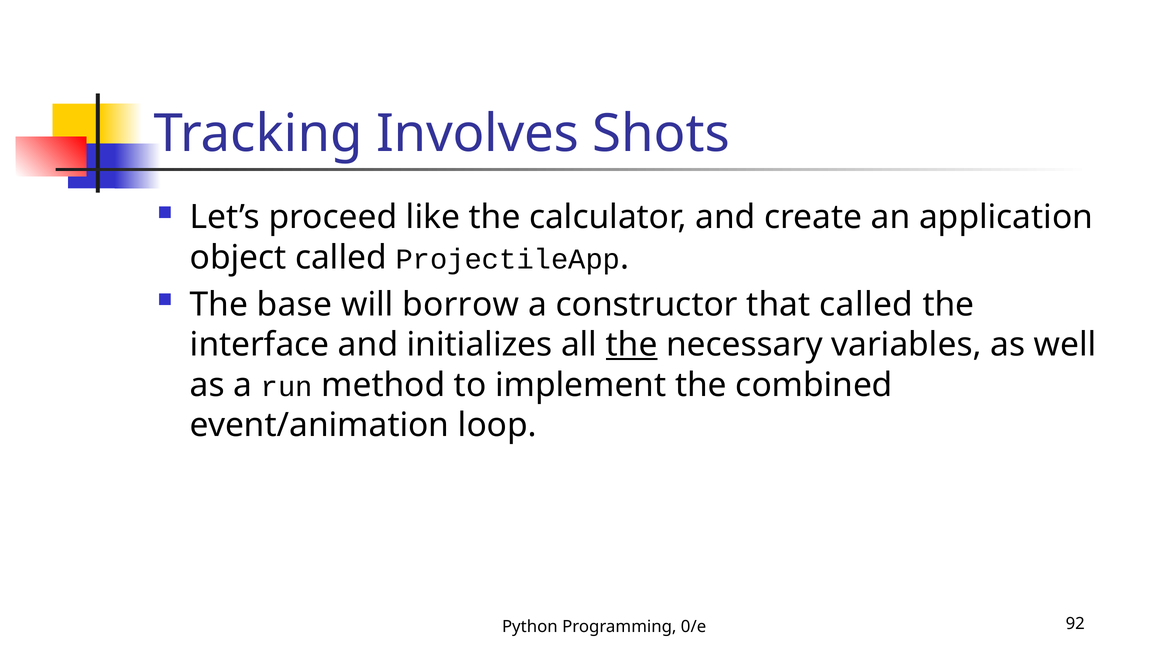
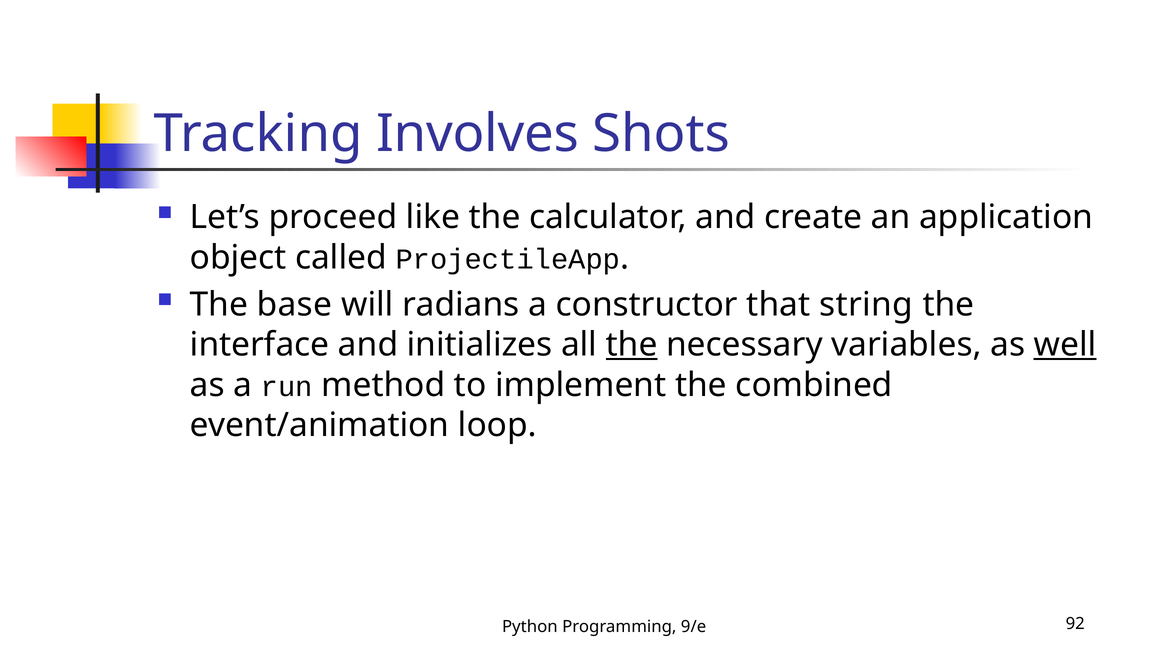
borrow: borrow -> radians
that called: called -> string
well underline: none -> present
0/e: 0/e -> 9/e
